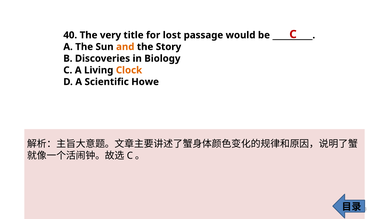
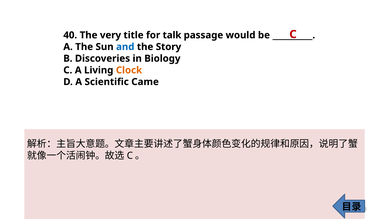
lost: lost -> talk
and colour: orange -> blue
Howe: Howe -> Came
